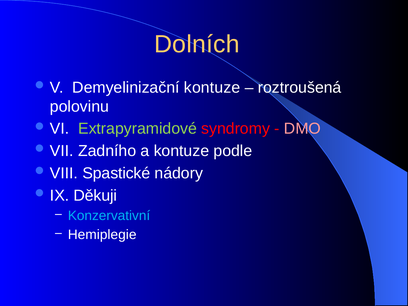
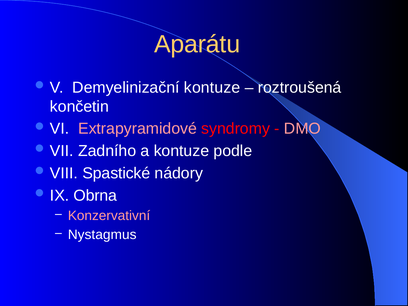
Dolních: Dolních -> Aparátu
polovinu: polovinu -> končetin
Extrapyramidové colour: light green -> pink
Děkuji: Děkuji -> Obrna
Konzervativní colour: light blue -> pink
Hemiplegie: Hemiplegie -> Nystagmus
